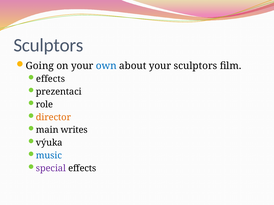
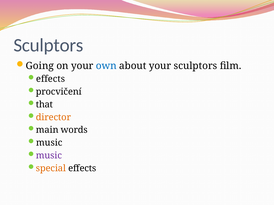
prezentaci: prezentaci -> procvičení
role: role -> that
writes: writes -> words
výuka at (49, 143): výuka -> music
music at (49, 156) colour: blue -> purple
special colour: purple -> orange
